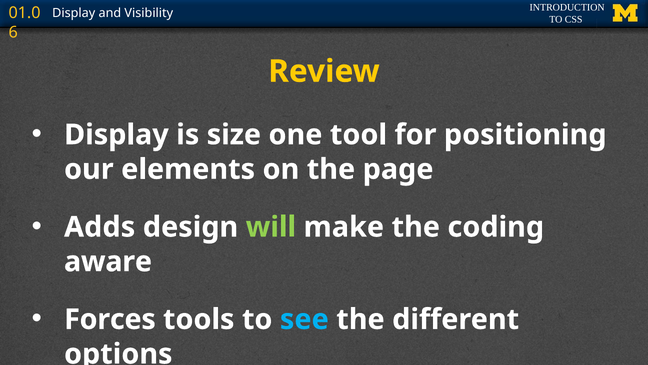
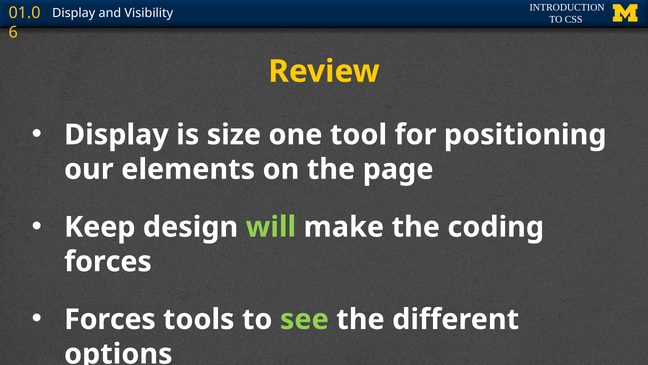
Adds: Adds -> Keep
aware at (108, 261): aware -> forces
see colour: light blue -> light green
